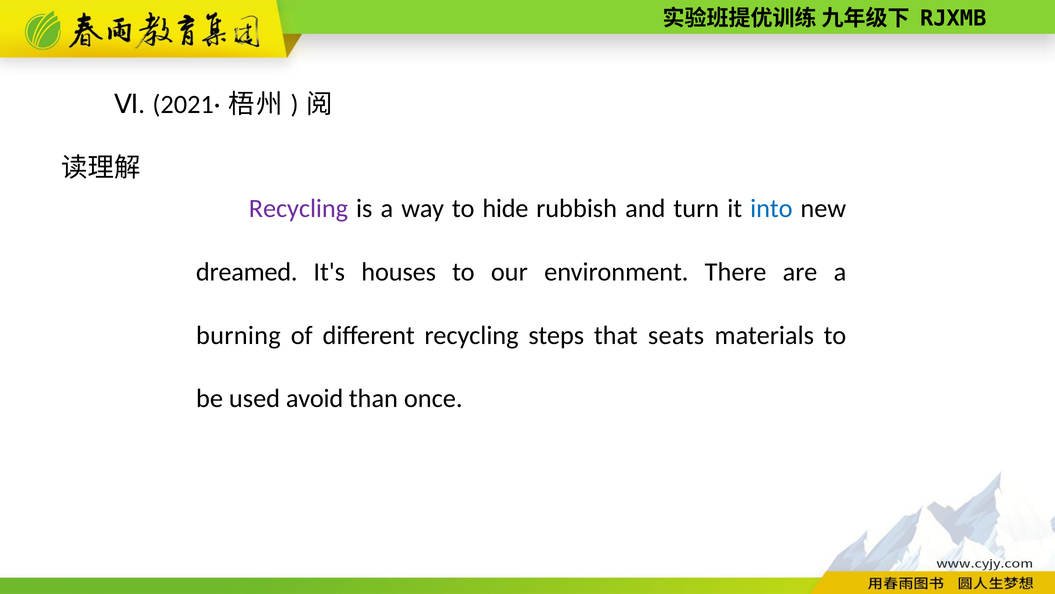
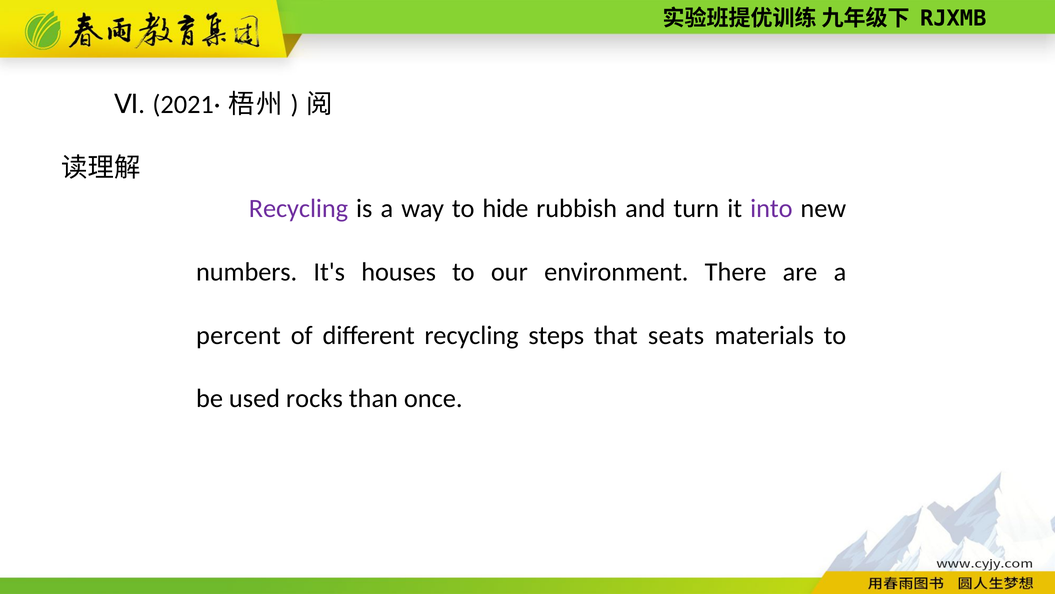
into colour: blue -> purple
dreamed: dreamed -> numbers
burning: burning -> percent
avoid: avoid -> rocks
